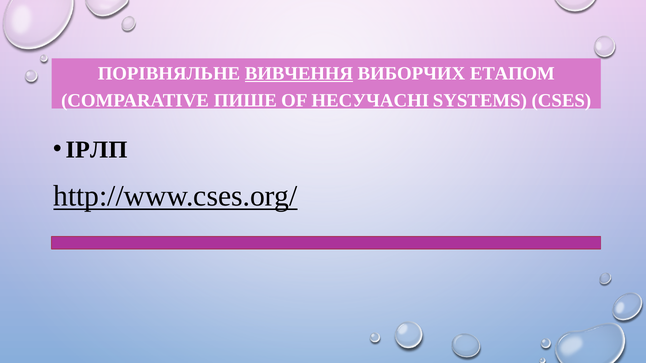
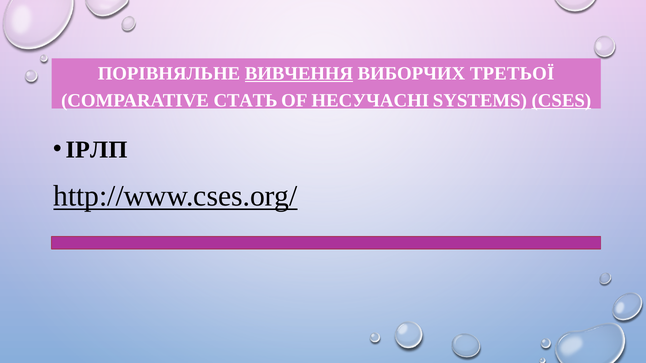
ЕТАПОМ: ЕТАПОМ -> ТРЕТЬОЇ
ПИШЕ: ПИШЕ -> СТАТЬ
CSES underline: none -> present
